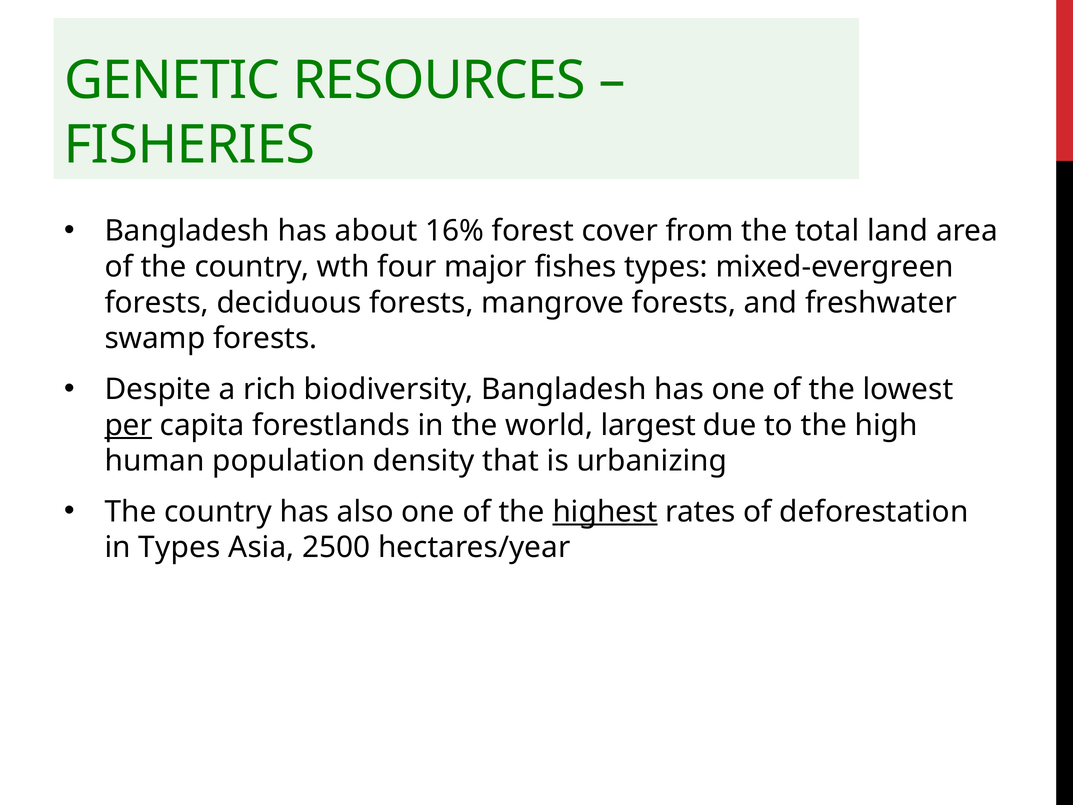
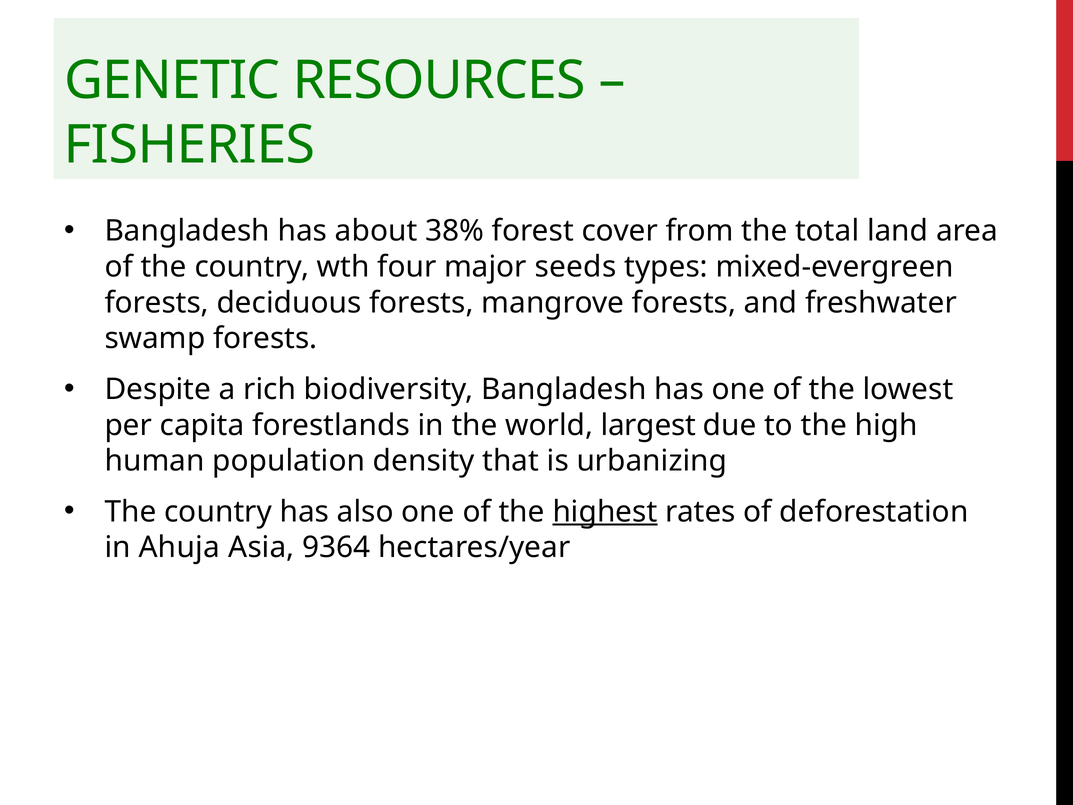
16%: 16% -> 38%
fishes: fishes -> seeds
per underline: present -> none
in Types: Types -> Ahuja
2500: 2500 -> 9364
